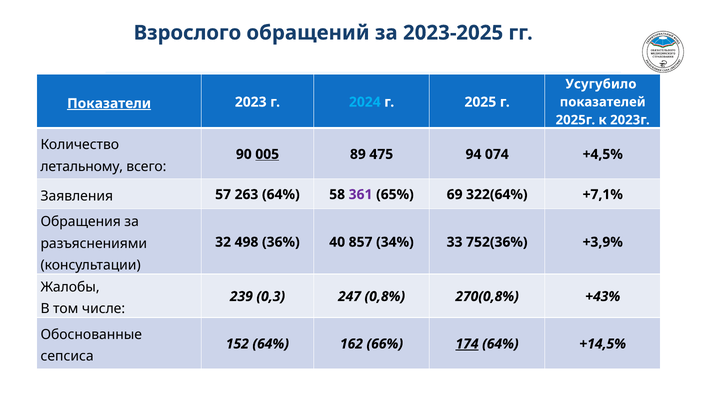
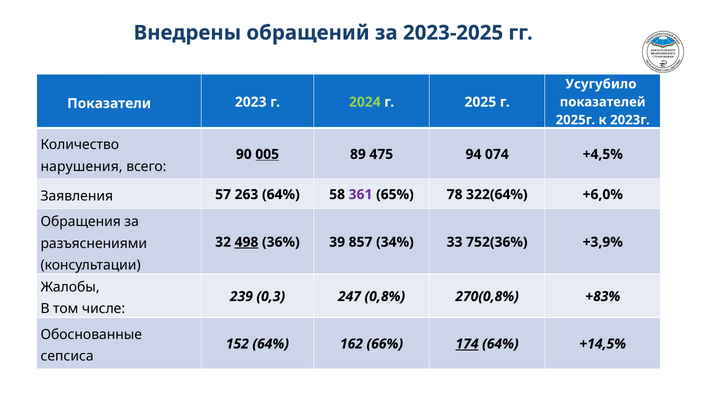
Взрослого: Взрослого -> Внедрены
Показатели underline: present -> none
2024 colour: light blue -> light green
летальному: летальному -> нарушения
69: 69 -> 78
+7,1%: +7,1% -> +6,0%
498 underline: none -> present
40: 40 -> 39
+43%: +43% -> +83%
